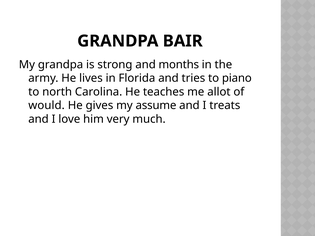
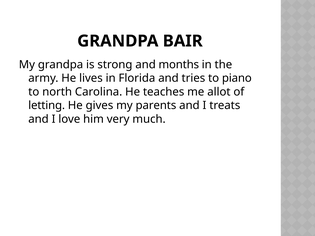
would: would -> letting
assume: assume -> parents
